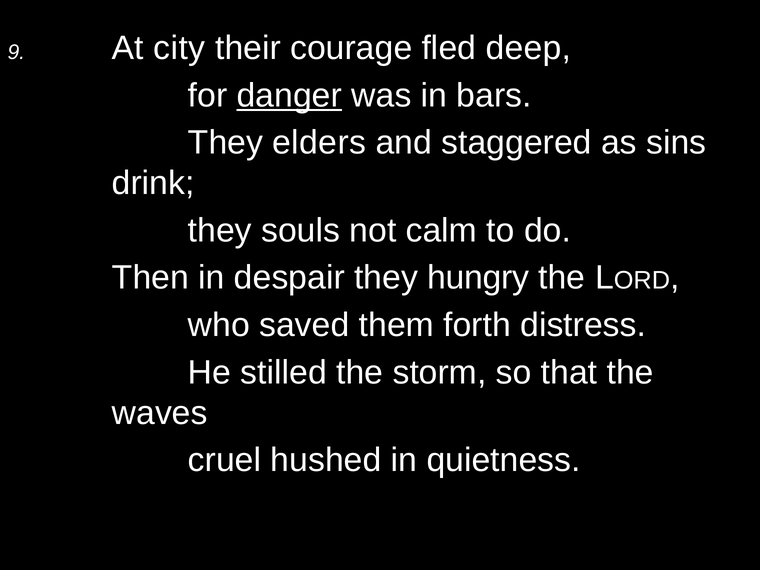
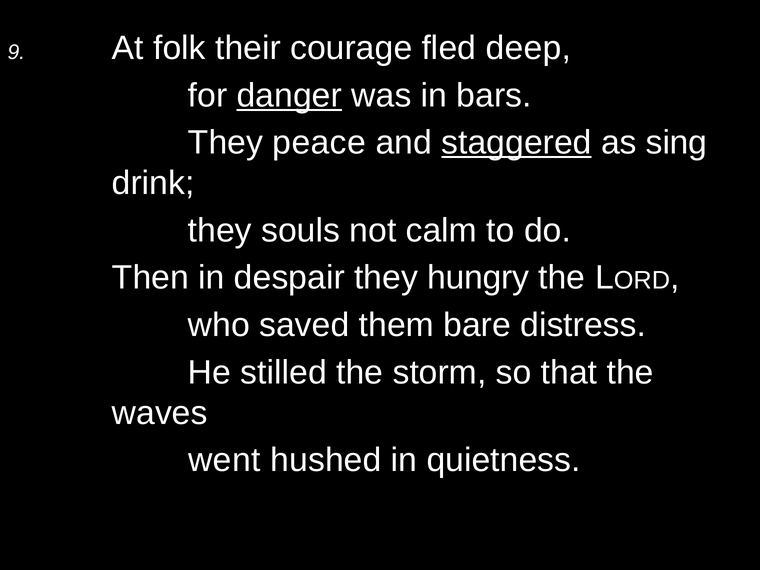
city: city -> folk
elders: elders -> peace
staggered underline: none -> present
sins: sins -> sing
forth: forth -> bare
cruel: cruel -> went
